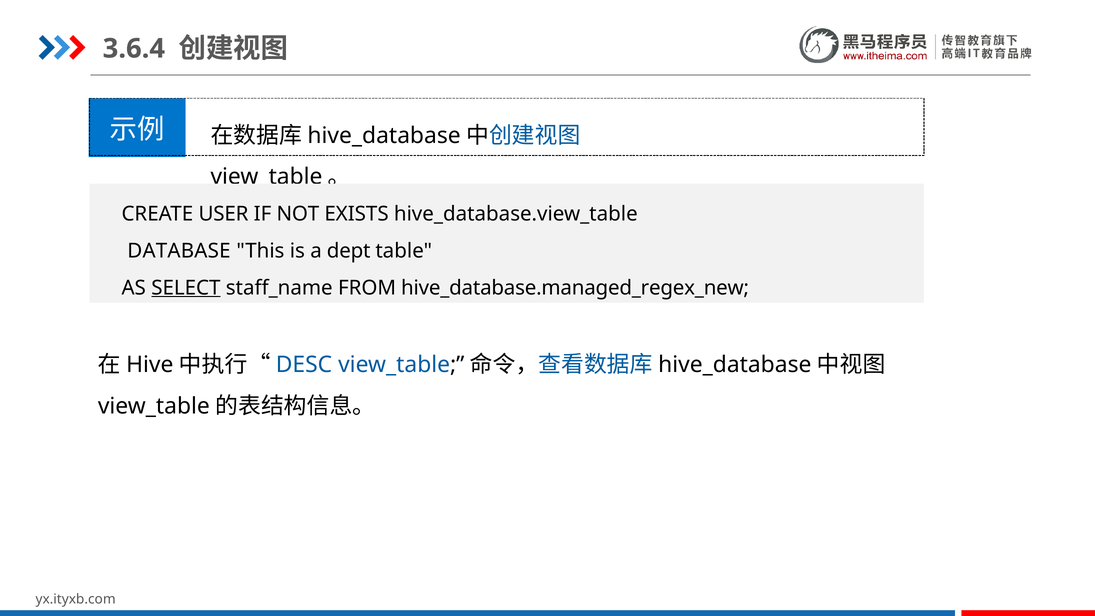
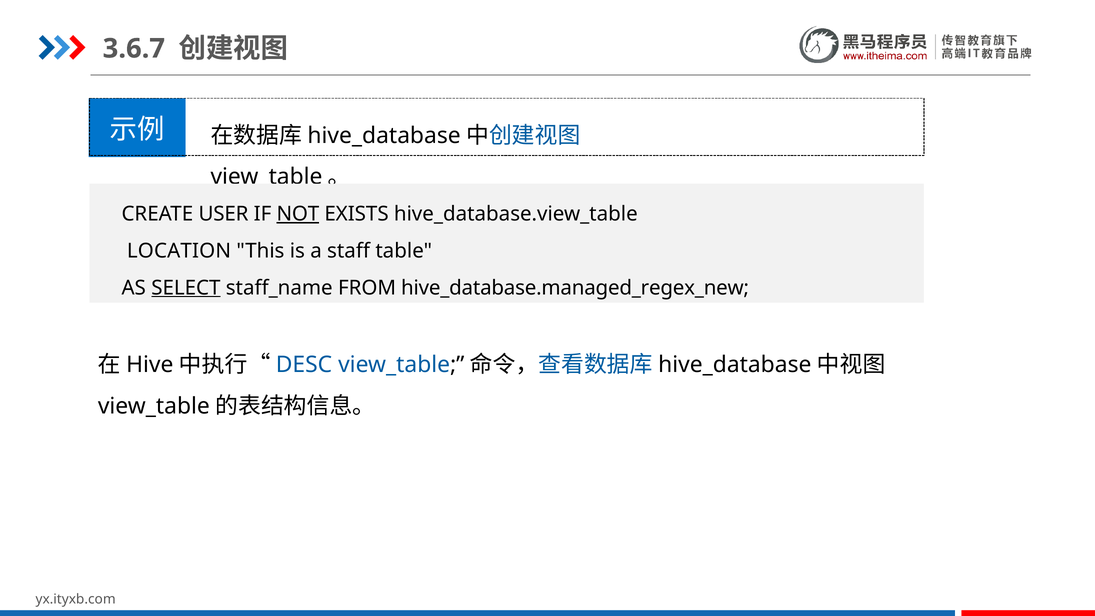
3.6.4: 3.6.4 -> 3.6.7
NOT underline: none -> present
DATABASE: DATABASE -> LOCATION
dept: dept -> staff
